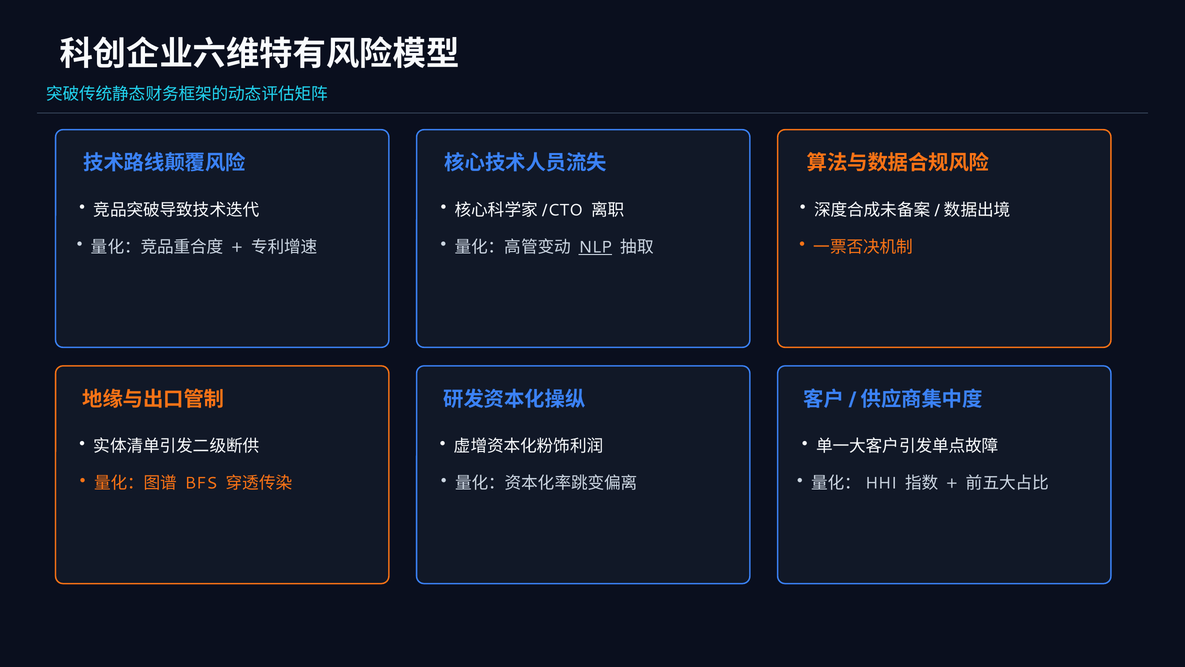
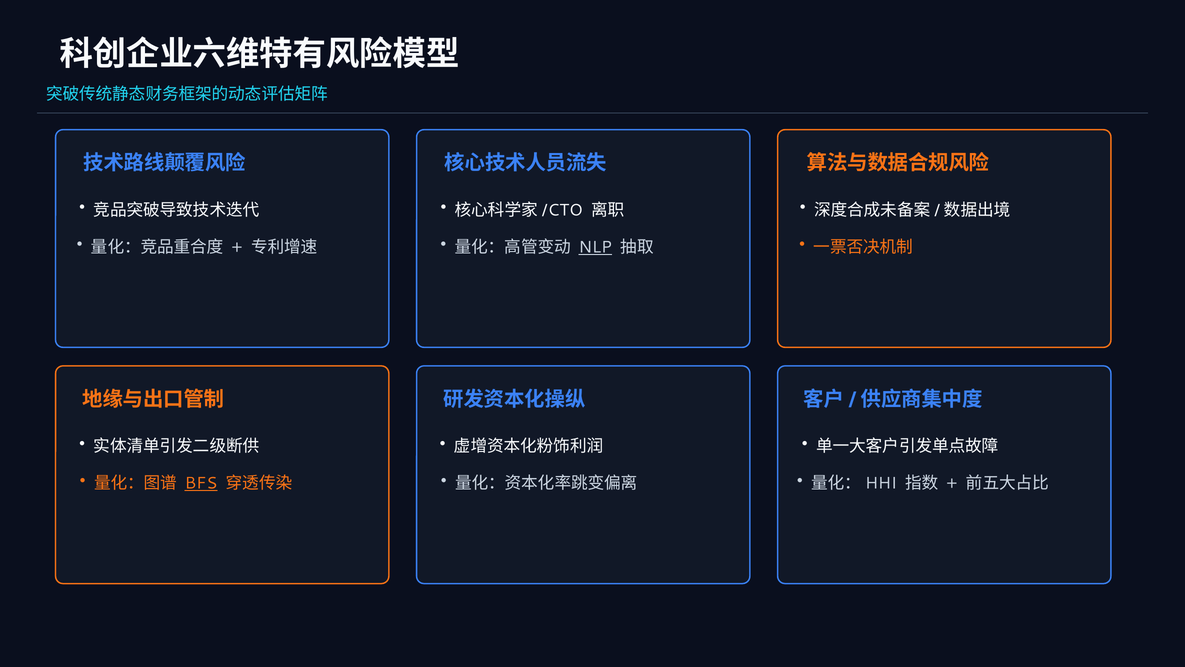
BFS underline: none -> present
